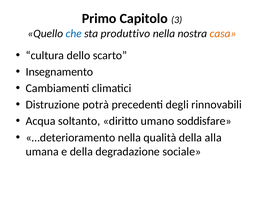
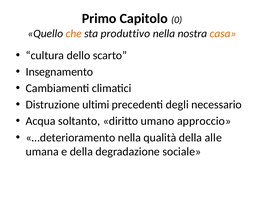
3: 3 -> 0
che colour: blue -> orange
potrà: potrà -> ultimi
rinnovabili: rinnovabili -> necessario
soddisfare: soddisfare -> approccio
alla: alla -> alle
